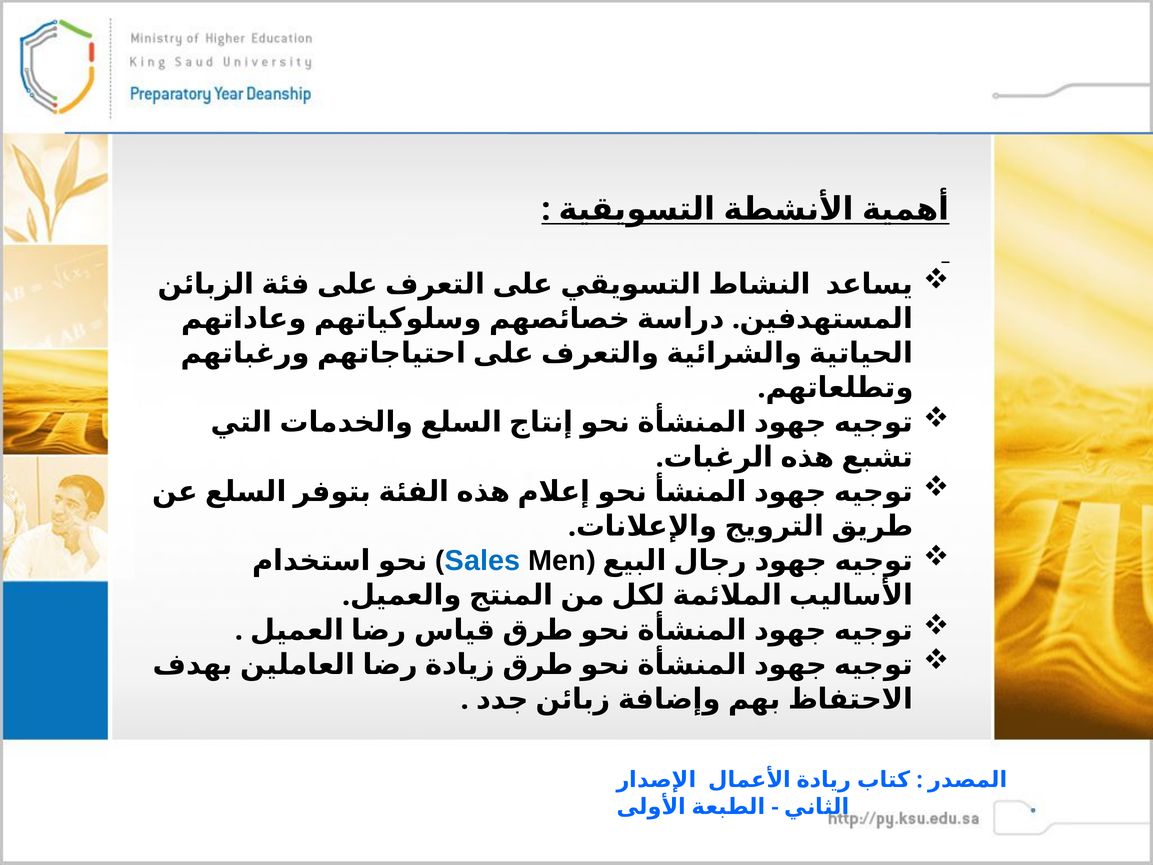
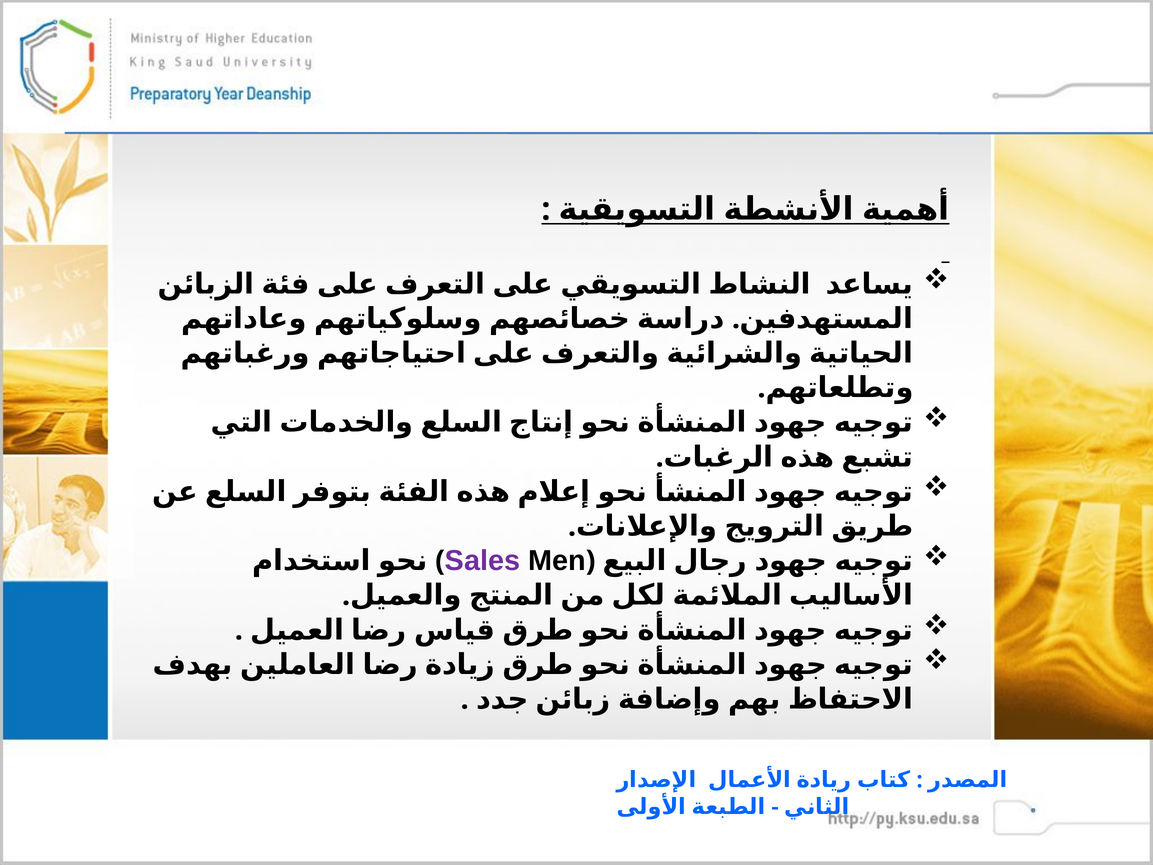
Sales colour: blue -> purple
